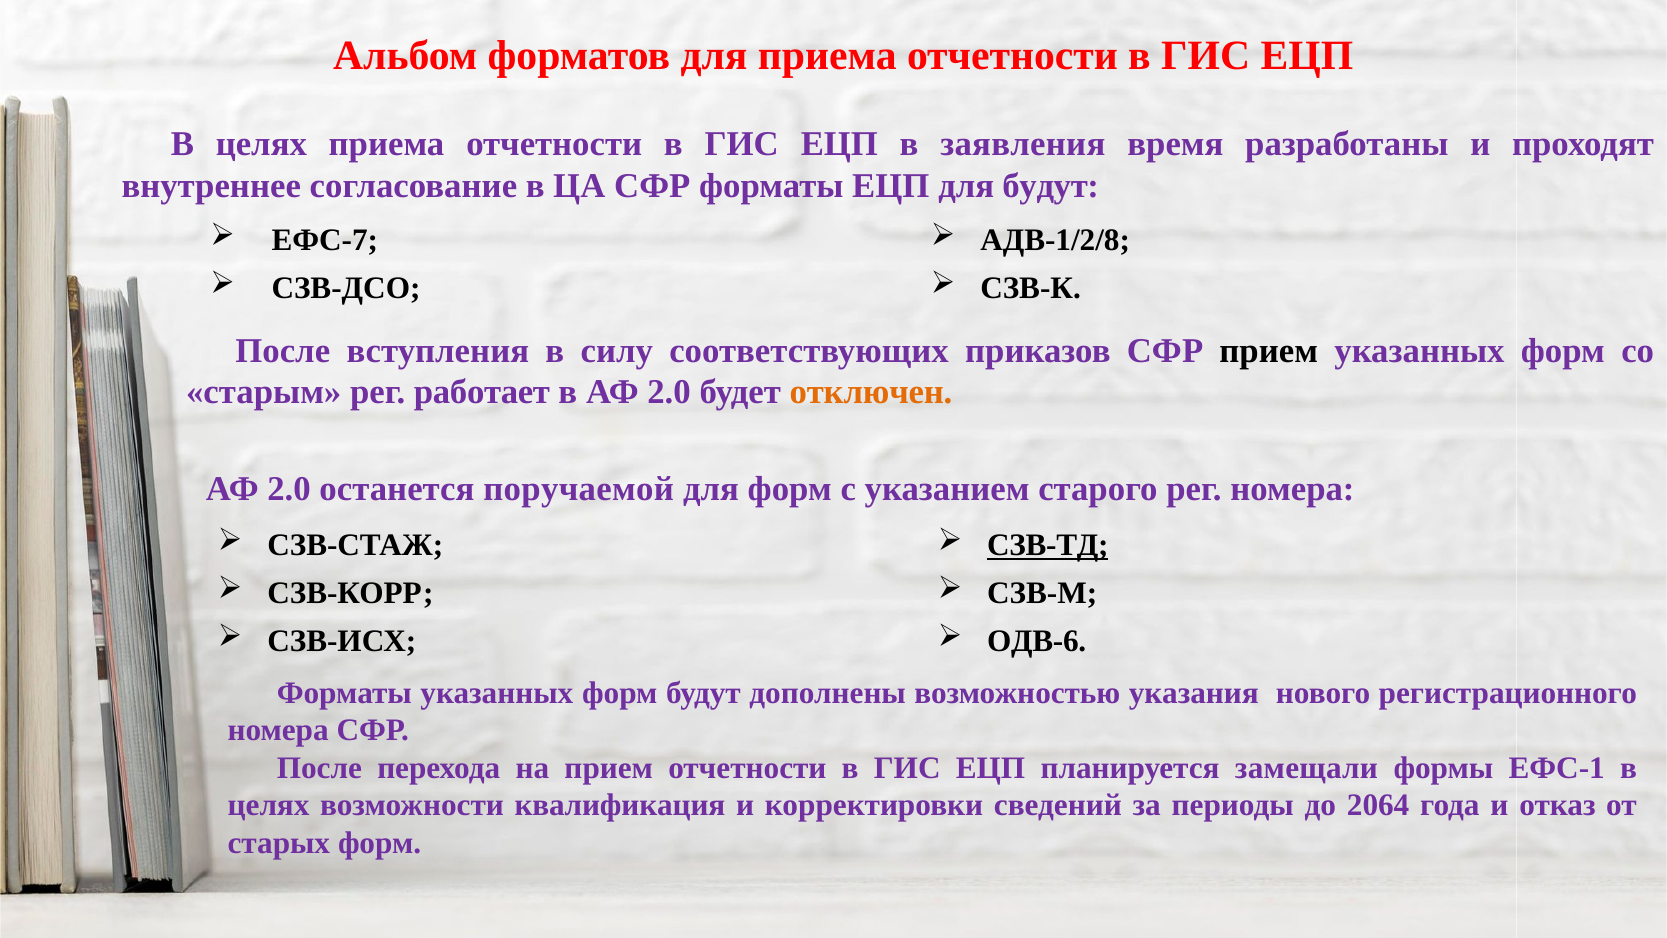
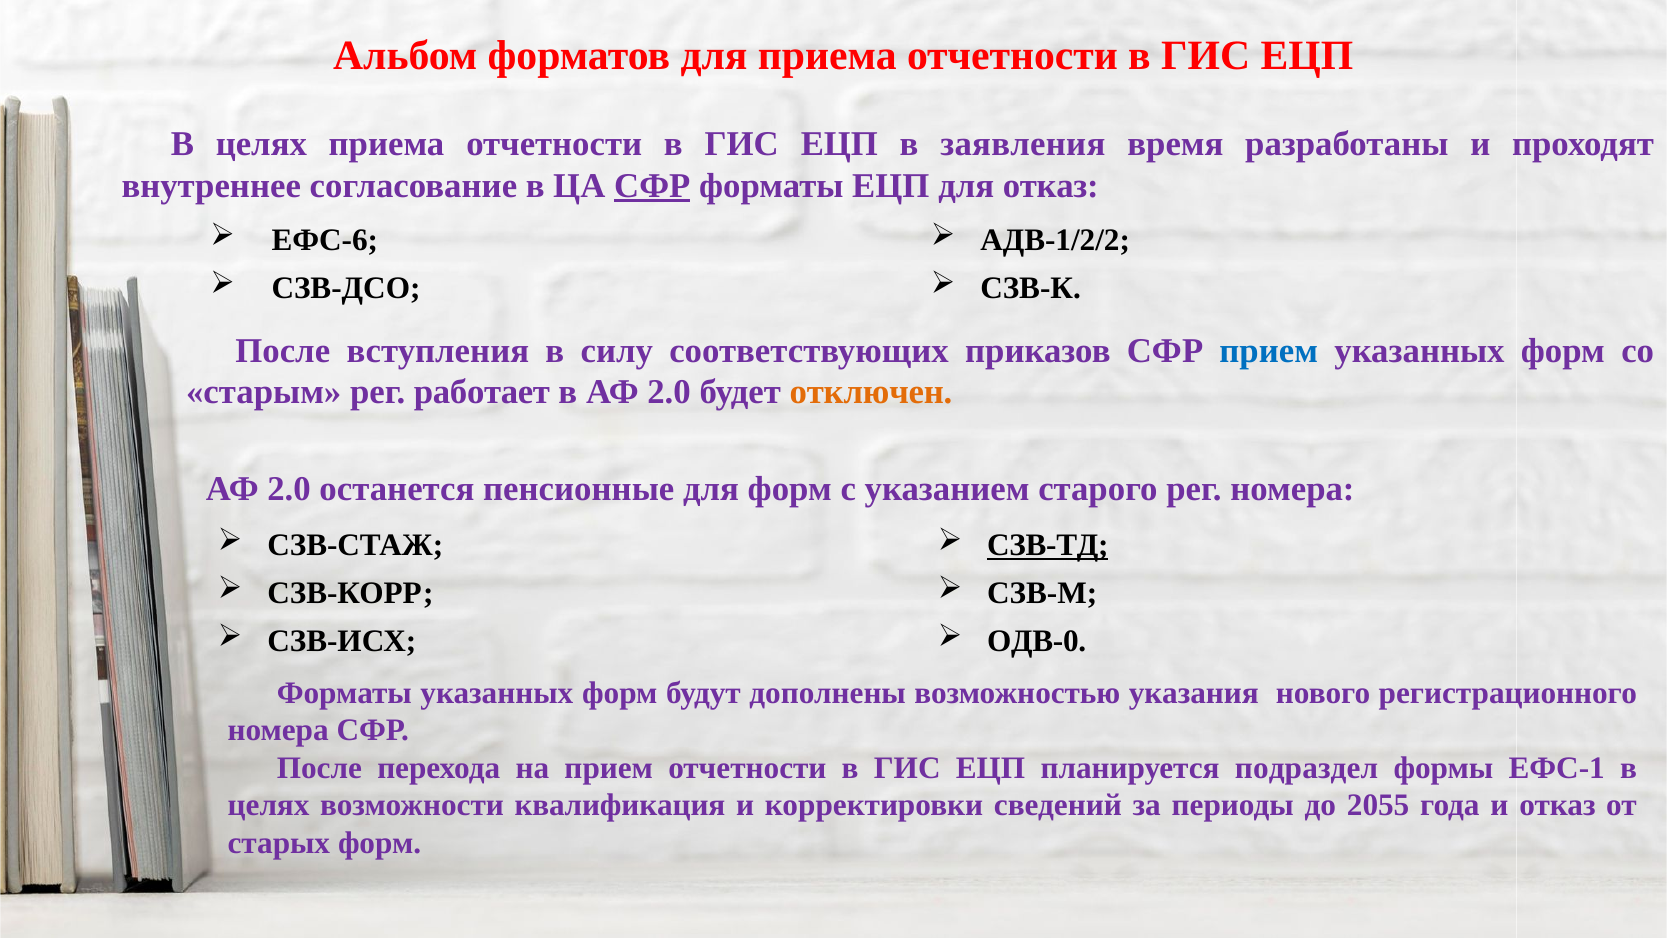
СФР at (652, 185) underline: none -> present
для будут: будут -> отказ
ЕФС-7: ЕФС-7 -> ЕФС-6
АДВ-1/2/8: АДВ-1/2/8 -> АДВ-1/2/2
прием at (1269, 351) colour: black -> blue
поручаемой: поручаемой -> пенсионные
ОДВ-6: ОДВ-6 -> ОДВ-0
замещали: замещали -> подраздел
2064: 2064 -> 2055
